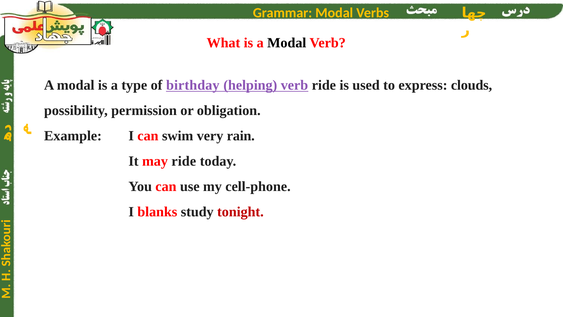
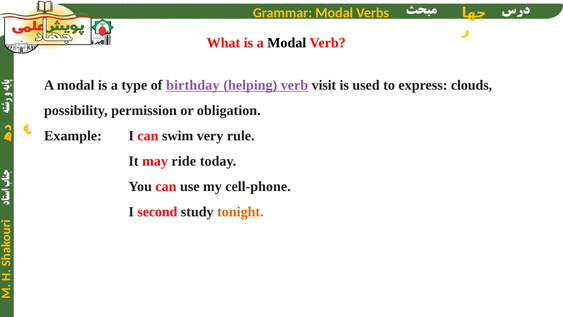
verb ride: ride -> visit
rain: rain -> rule
blanks: blanks -> second
tonight colour: red -> orange
